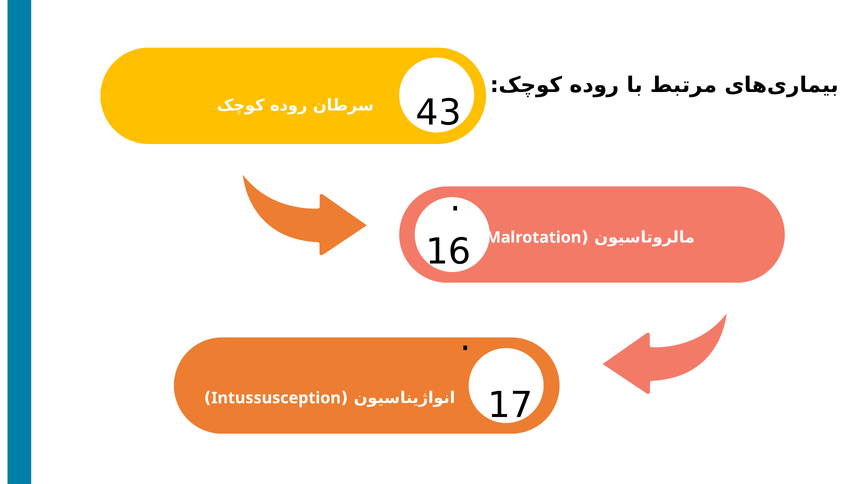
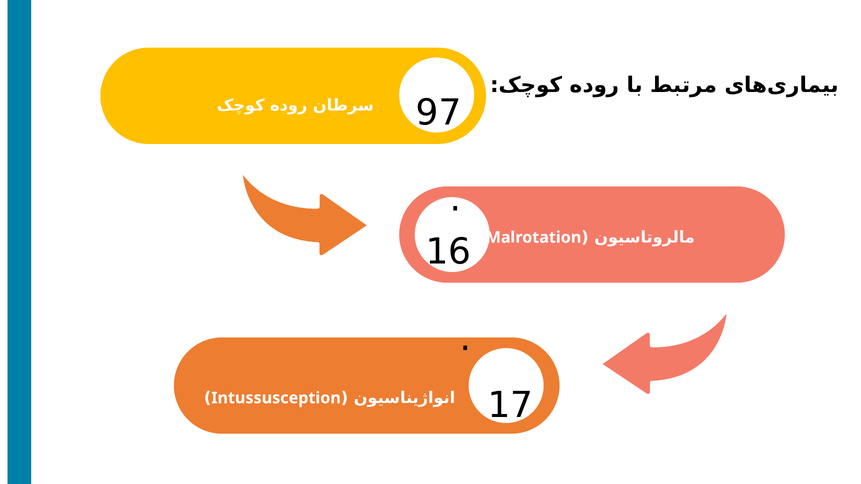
43: 43 -> 97
